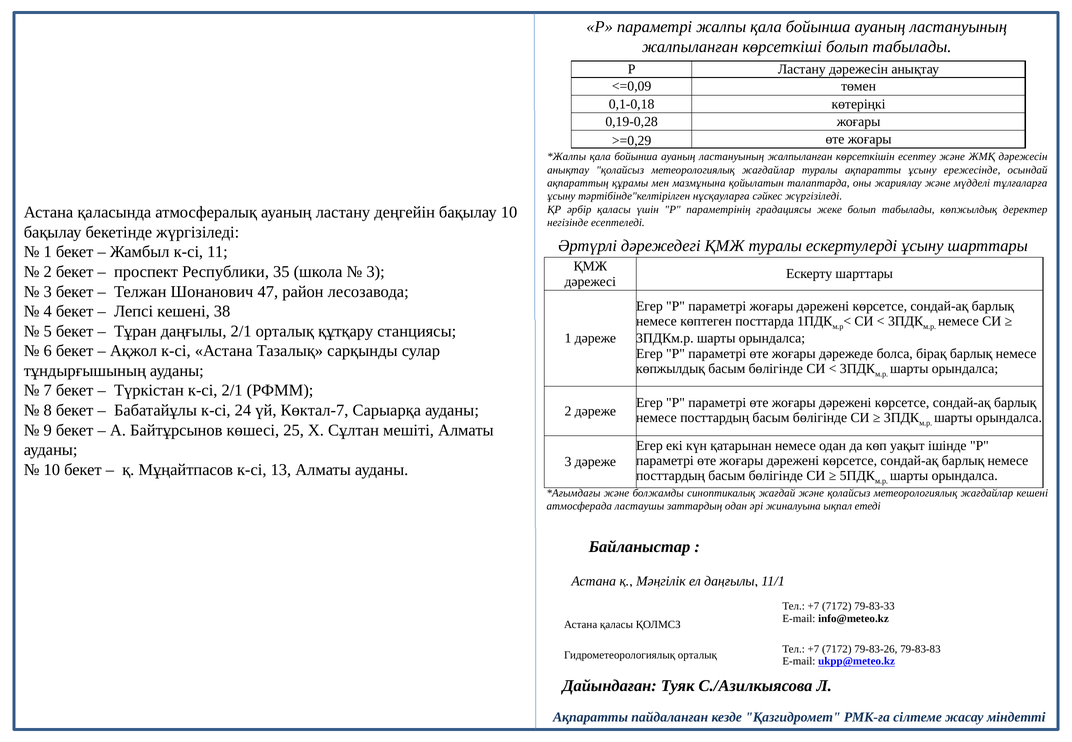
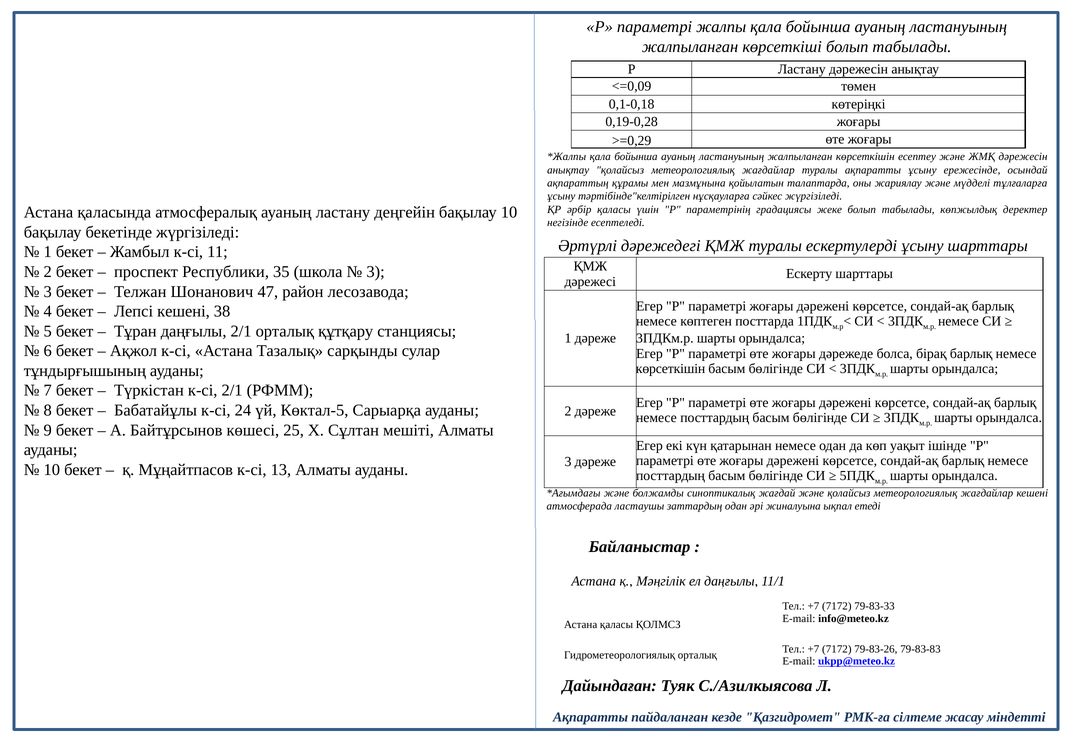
көпжылдық at (671, 369): көпжылдық -> көрсеткішін
Көктал-7: Көктал-7 -> Көктал-5
